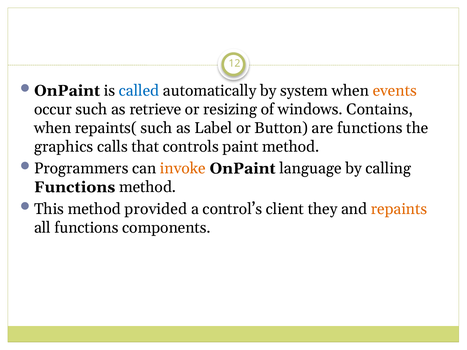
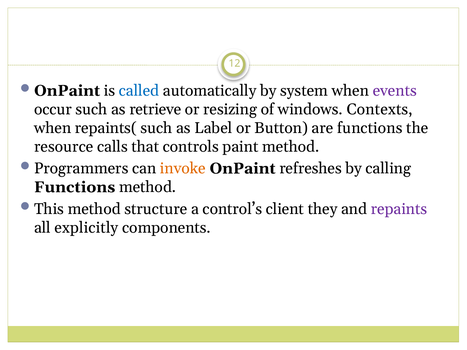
events colour: orange -> purple
Contains: Contains -> Contexts
graphics: graphics -> resource
language: language -> refreshes
provided: provided -> structure
repaints colour: orange -> purple
all functions: functions -> explicitly
